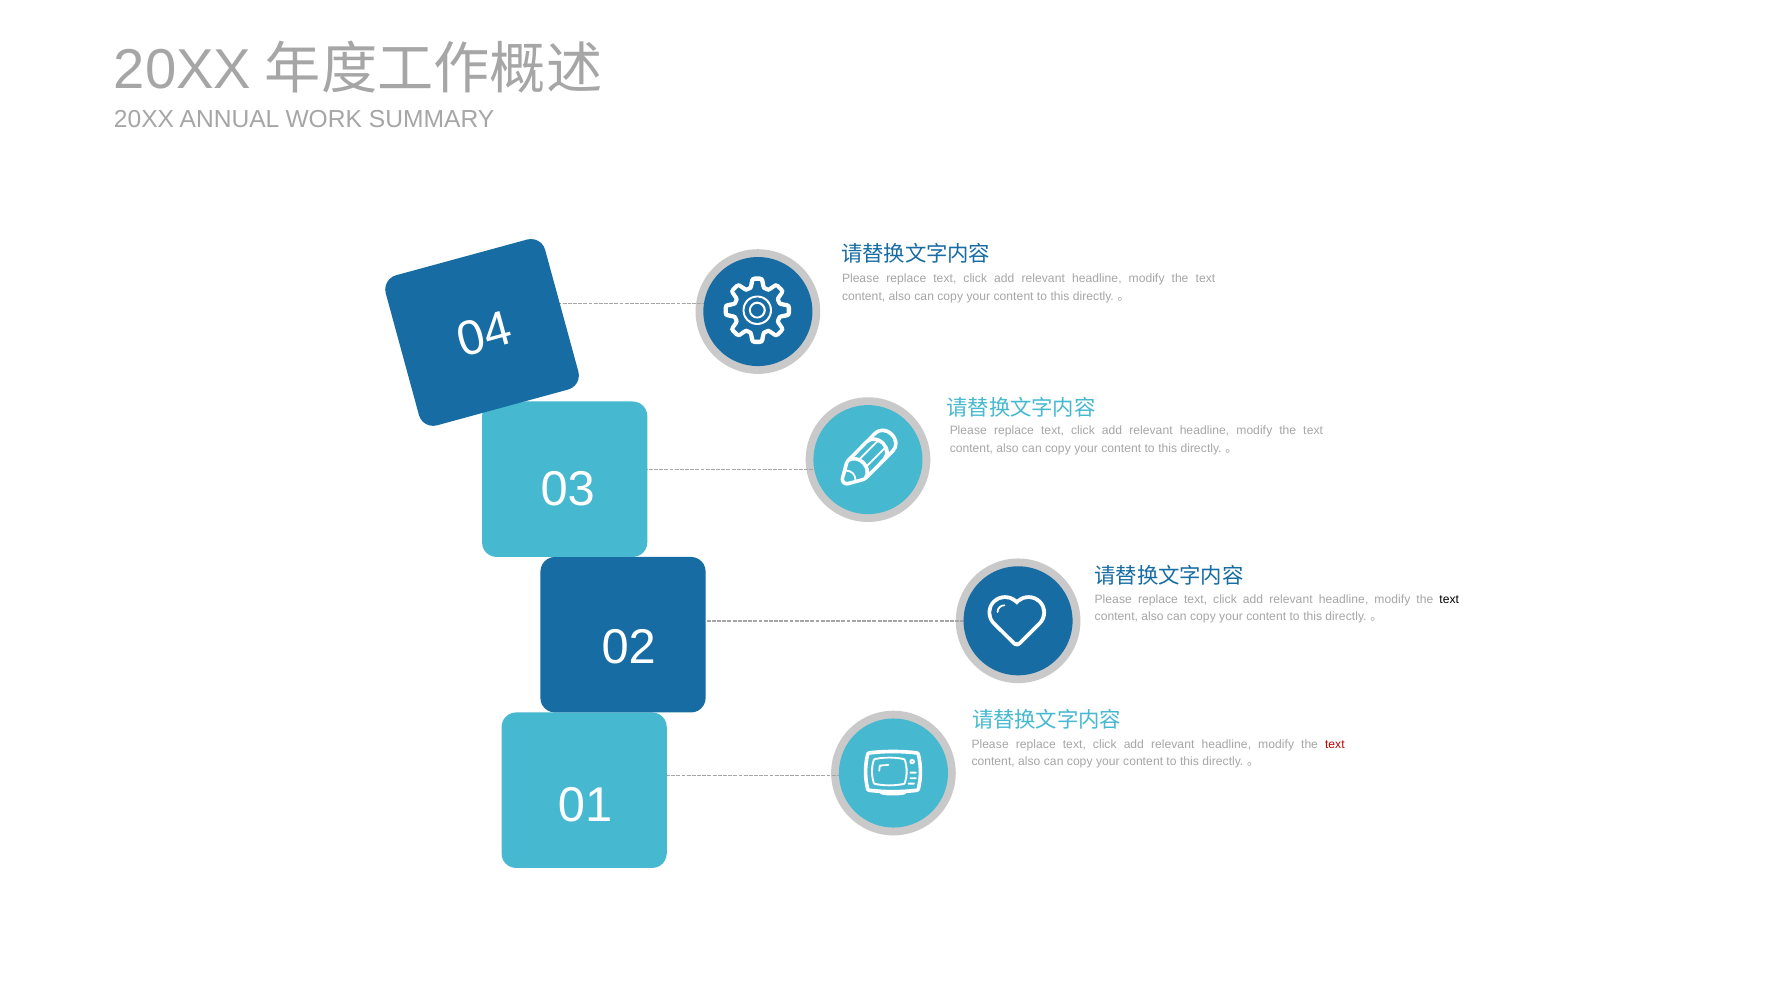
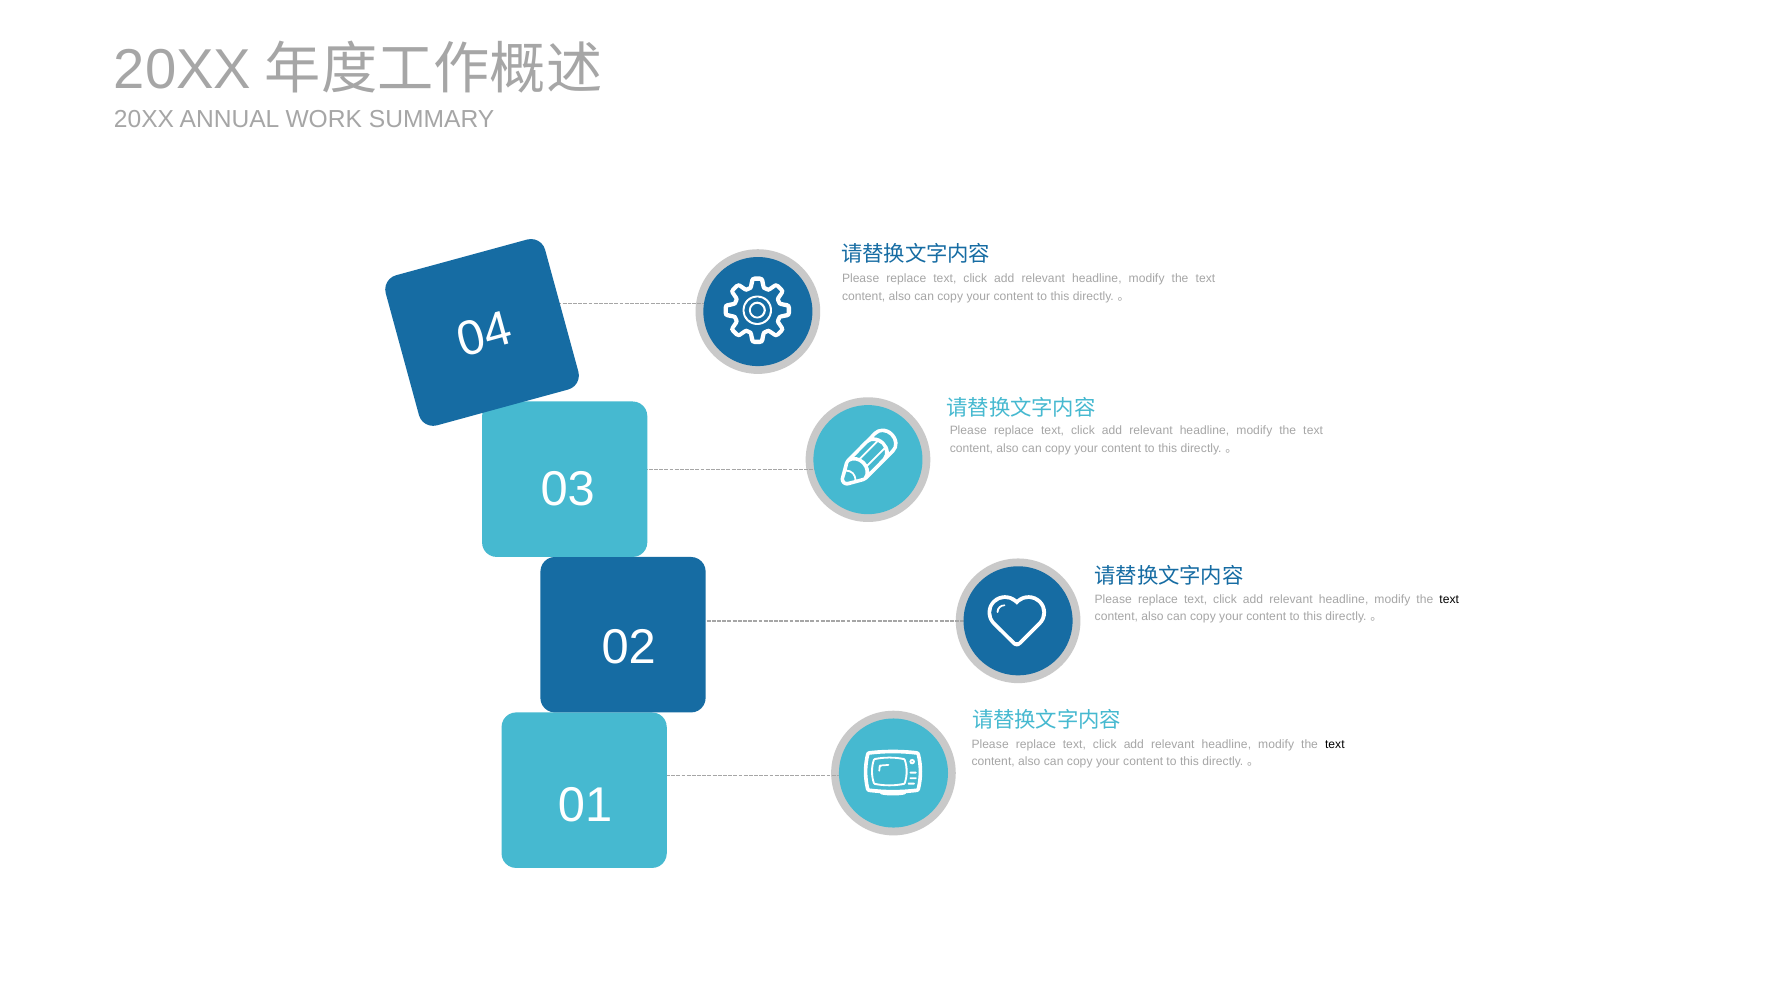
text at (1335, 745) colour: red -> black
